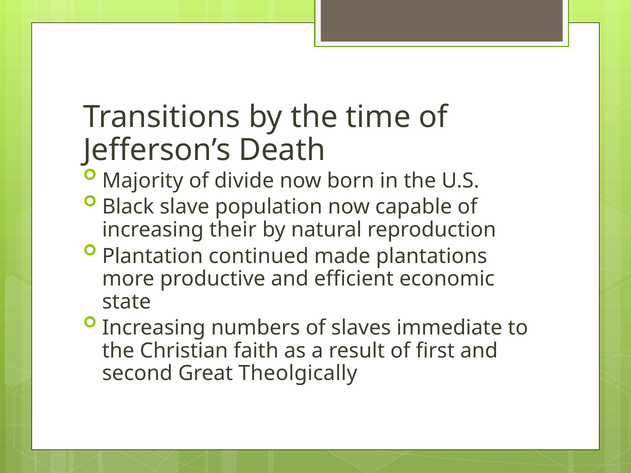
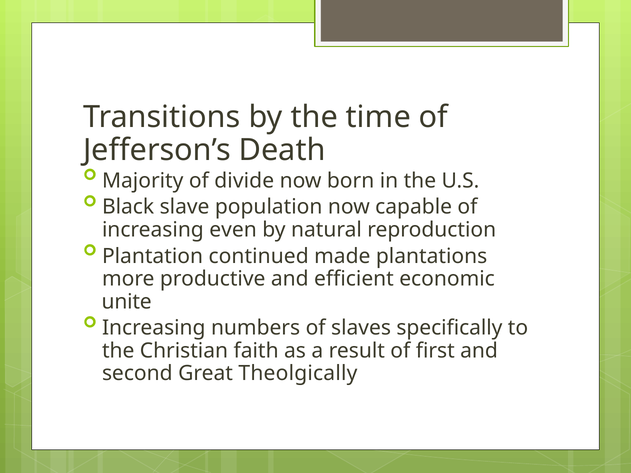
their: their -> even
state: state -> unite
immediate: immediate -> specifically
